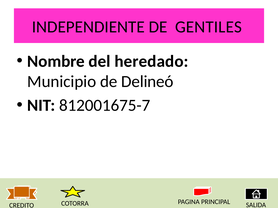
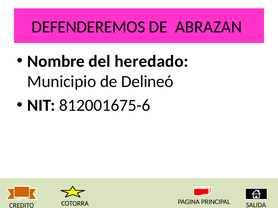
INDEPENDIENTE: INDEPENDIENTE -> DEFENDEREMOS
GENTILES: GENTILES -> ABRAZAN
812001675-7: 812001675-7 -> 812001675-6
